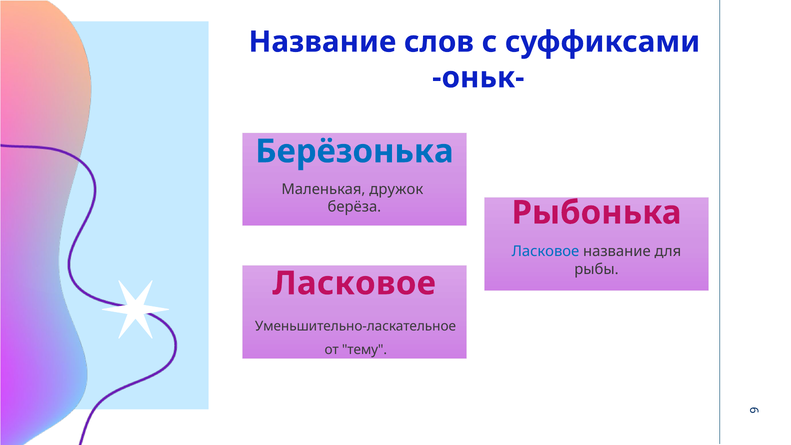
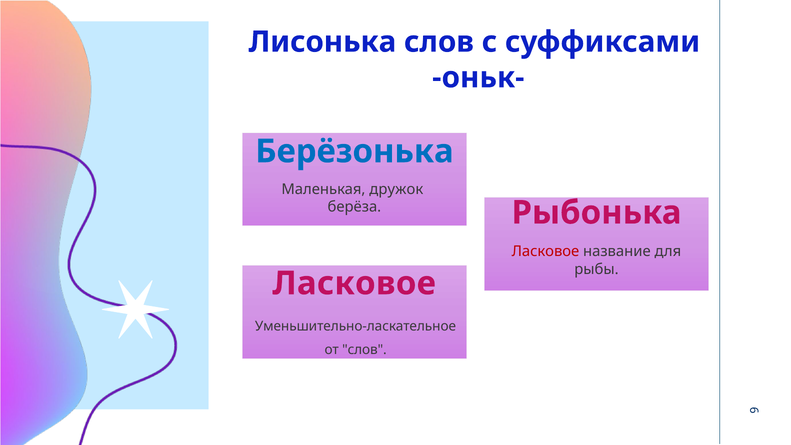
Название at (322, 42): Название -> Лисонька
Ласковое at (545, 251) colour: blue -> red
от тему: тему -> слов
